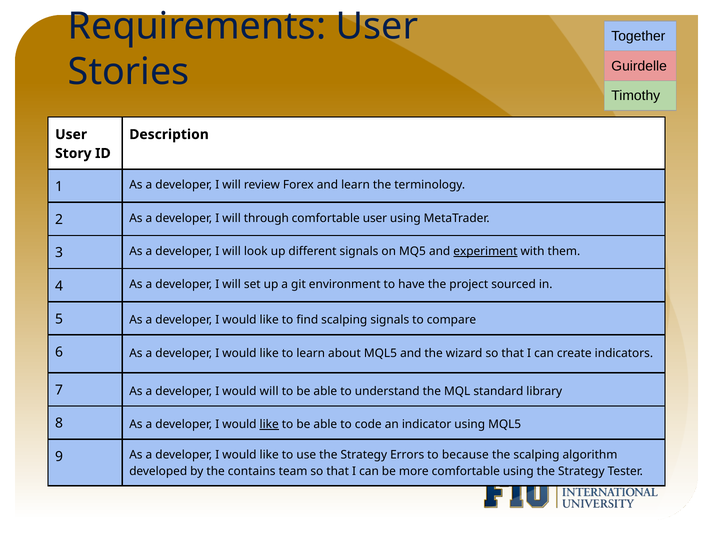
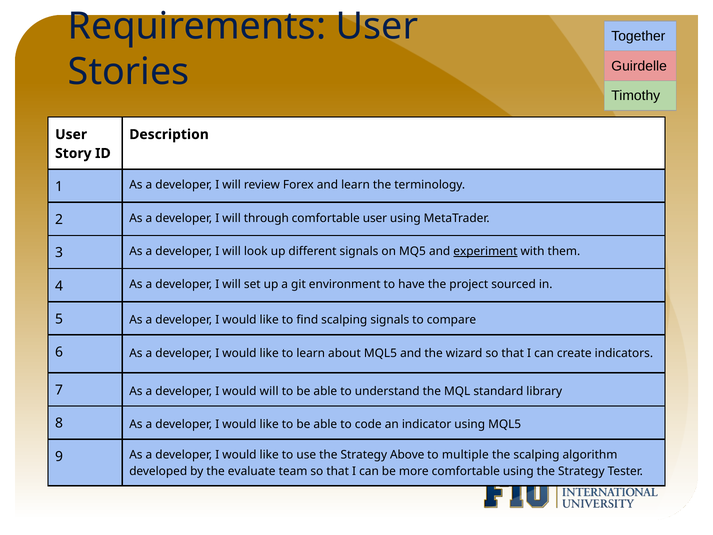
like at (269, 424) underline: present -> none
Errors: Errors -> Above
because: because -> multiple
contains: contains -> evaluate
